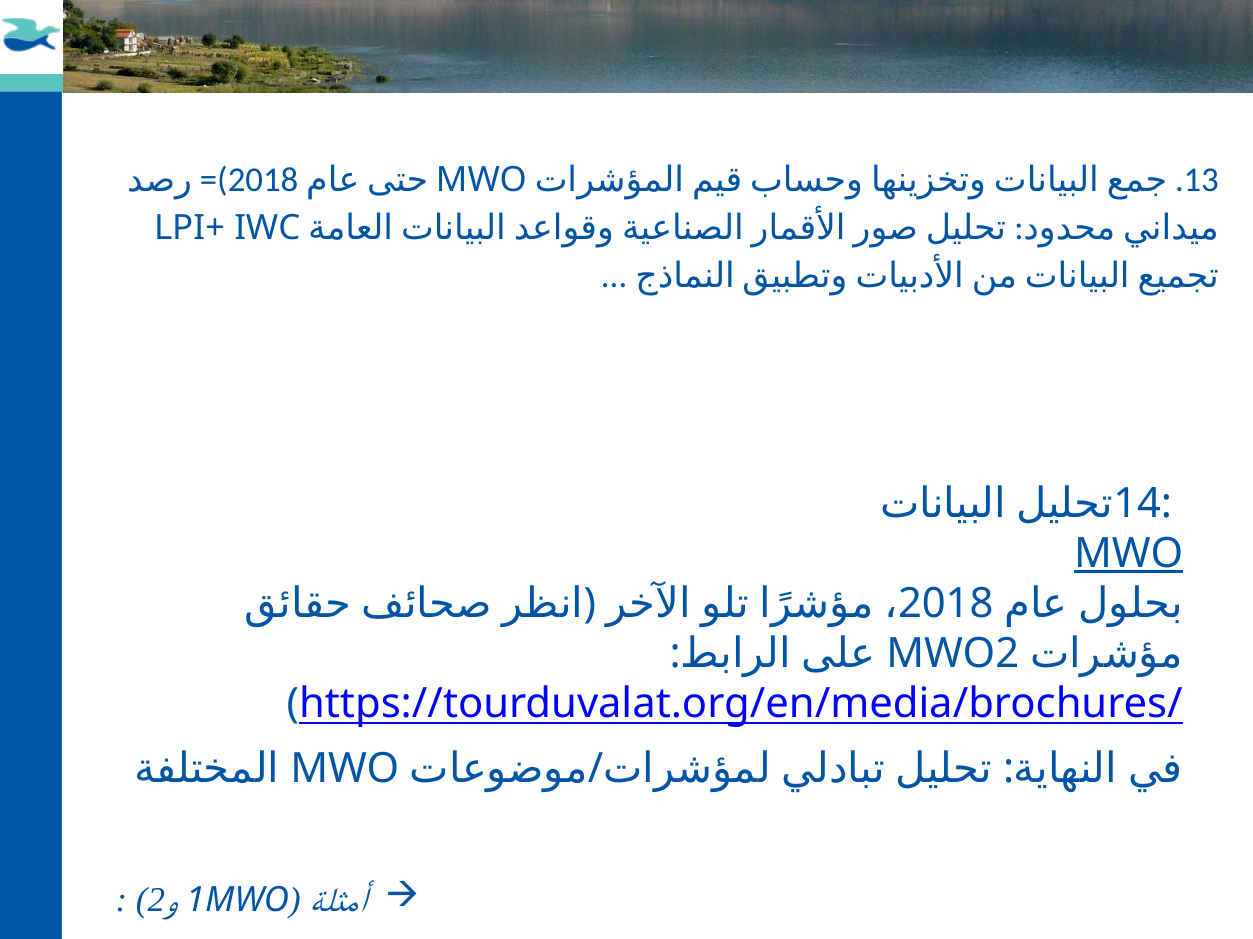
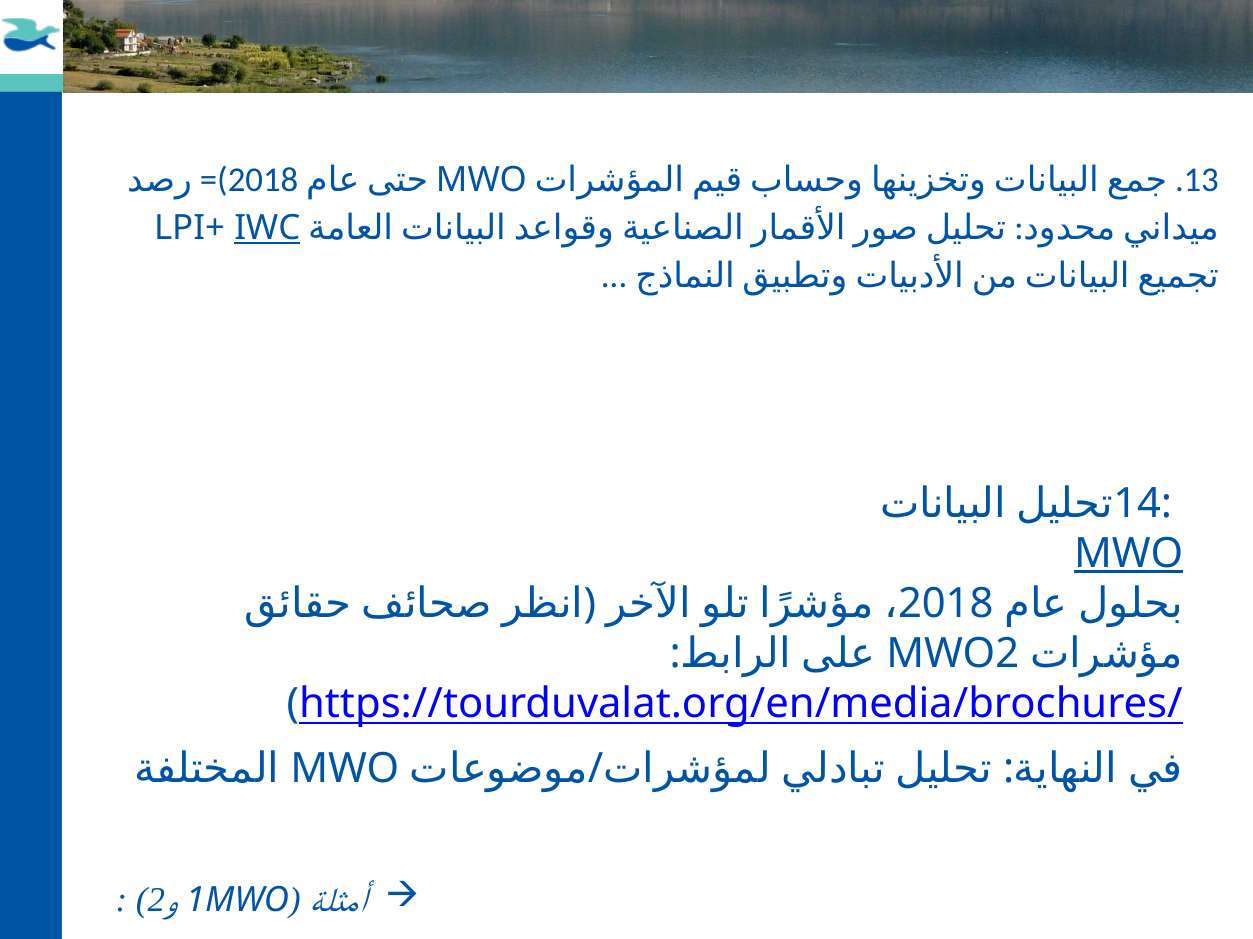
IWC underline: none -> present
